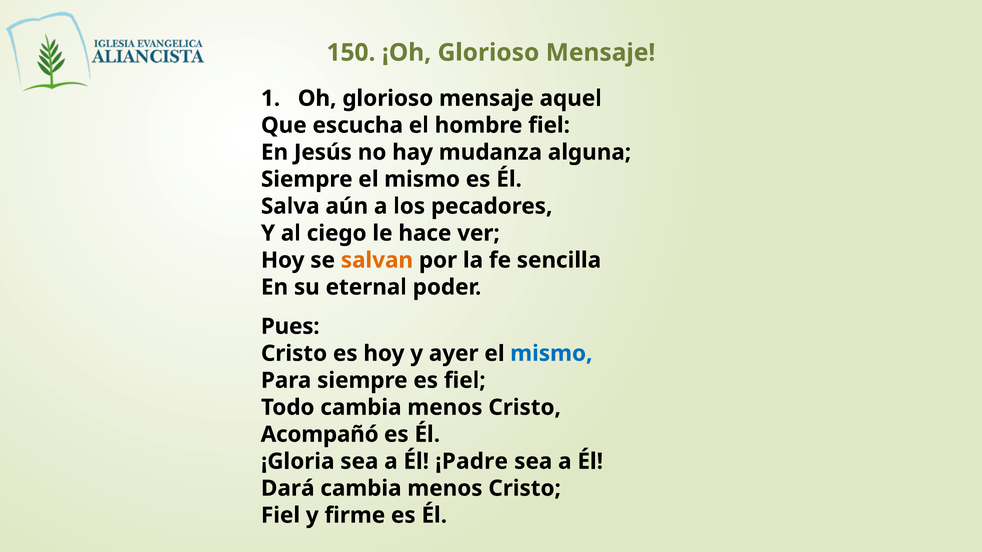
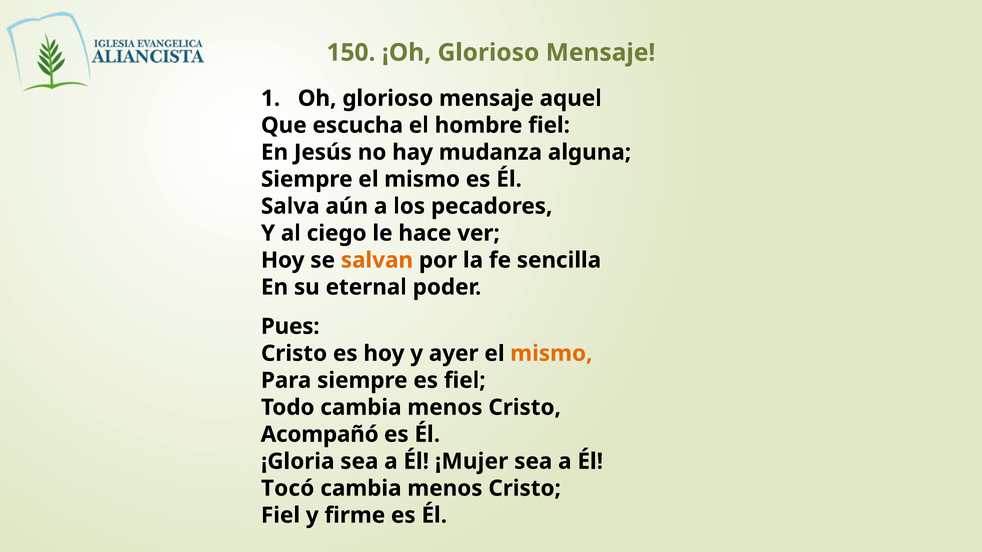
mismo at (551, 354) colour: blue -> orange
¡Padre: ¡Padre -> ¡Mujer
Dará: Dará -> Tocó
